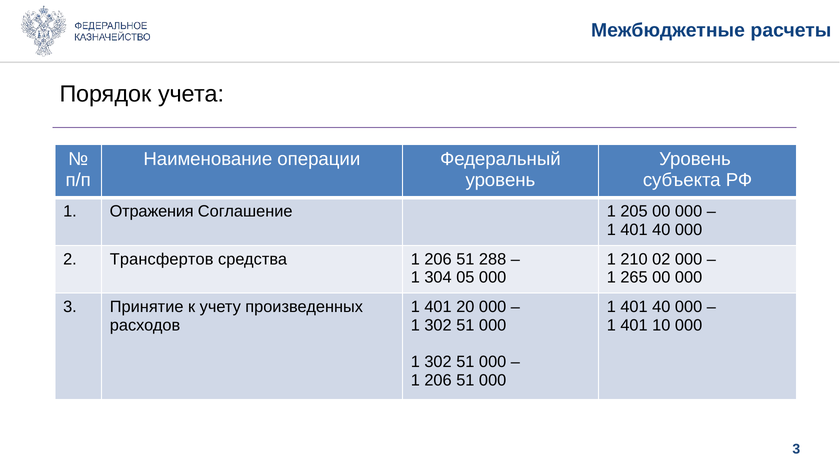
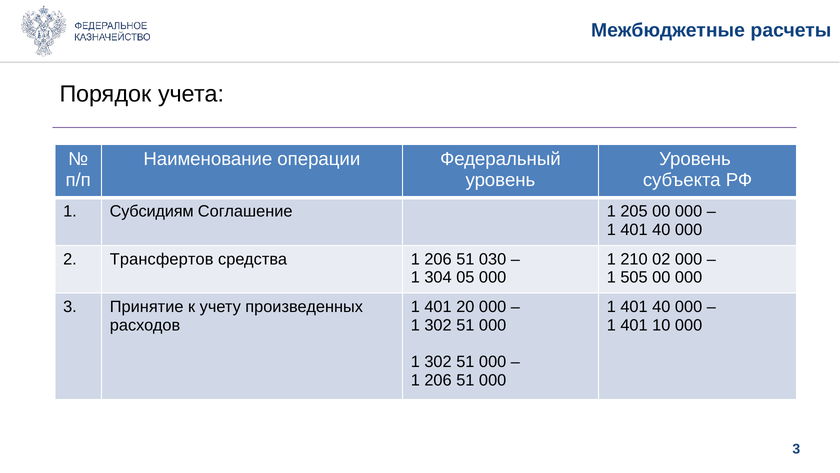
Отражения: Отражения -> Субсидиям
288: 288 -> 030
265: 265 -> 505
